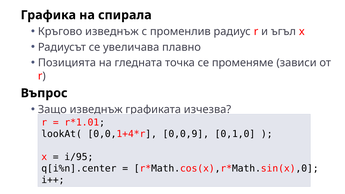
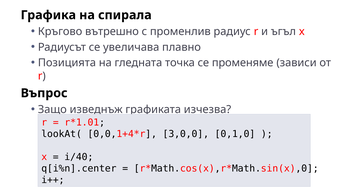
Кръгово изведнъж: изведнъж -> вътрешно
0,0,9: 0,0,9 -> 3,0,0
i/95: i/95 -> i/40
